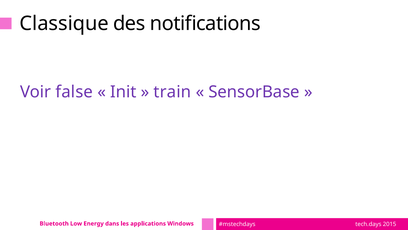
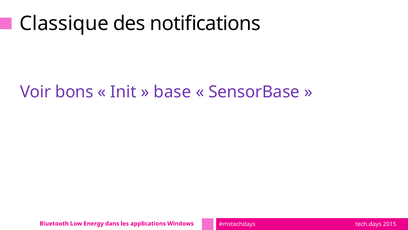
false: false -> bons
train: train -> base
